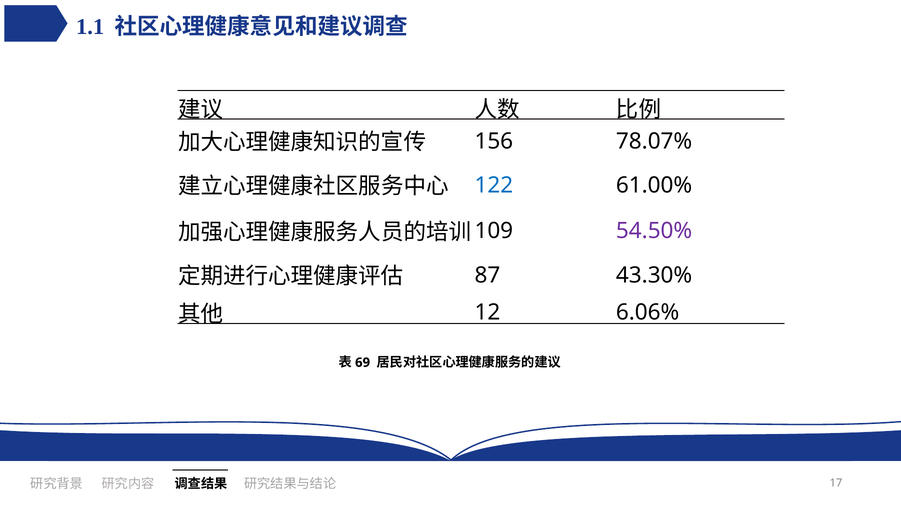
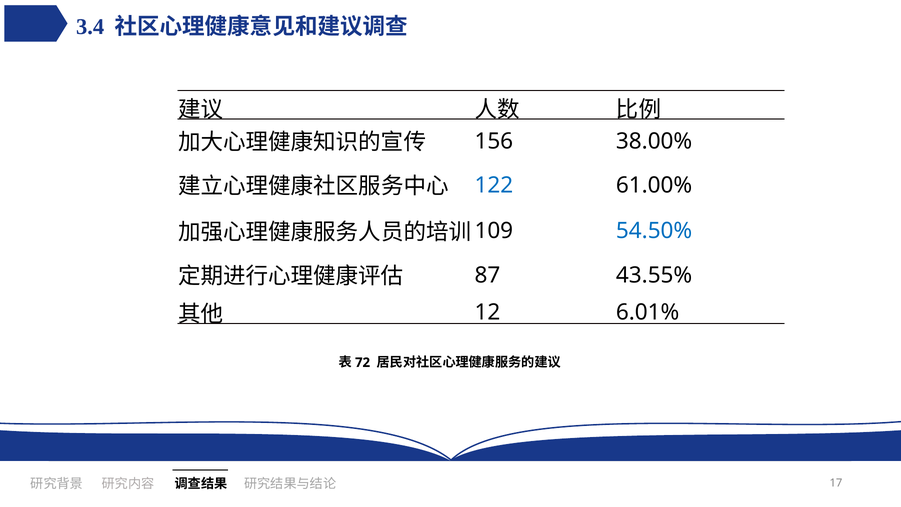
1.1: 1.1 -> 3.4
78.07%: 78.07% -> 38.00%
54.50% colour: purple -> blue
43.30%: 43.30% -> 43.55%
6.06%: 6.06% -> 6.01%
69: 69 -> 72
